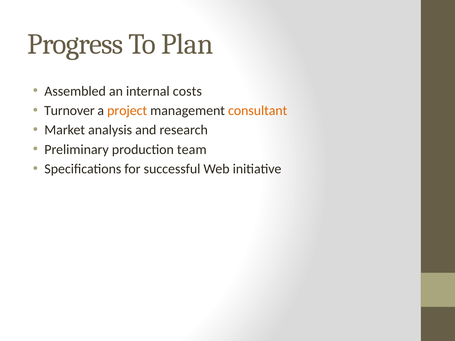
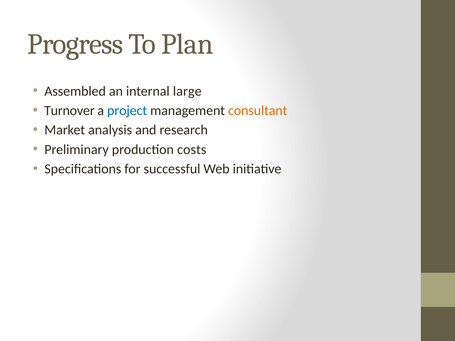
costs: costs -> large
project colour: orange -> blue
team: team -> costs
